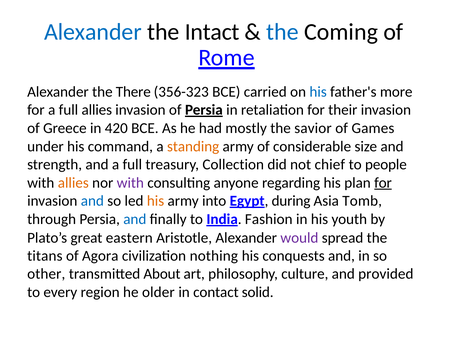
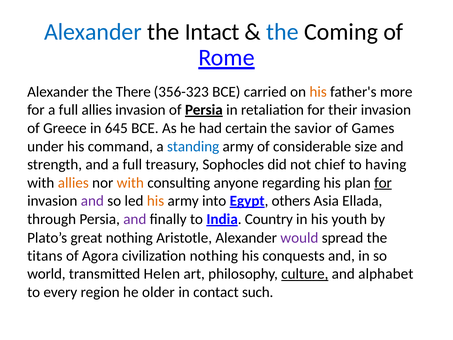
his at (318, 92) colour: blue -> orange
420: 420 -> 645
mostly: mostly -> certain
standing colour: orange -> blue
Collection: Collection -> Sophocles
people: people -> having
with at (130, 183) colour: purple -> orange
and at (92, 201) colour: blue -> purple
during: during -> others
Tomb: Tomb -> Ellada
and at (135, 219) colour: blue -> purple
Fashion: Fashion -> Country
great eastern: eastern -> nothing
other: other -> world
About: About -> Helen
culture underline: none -> present
provided: provided -> alphabet
solid: solid -> such
